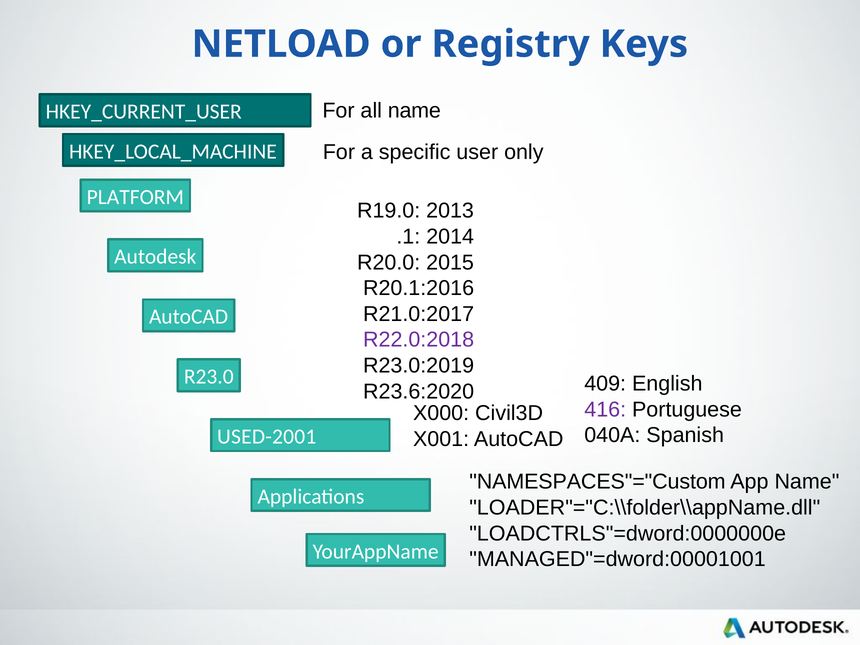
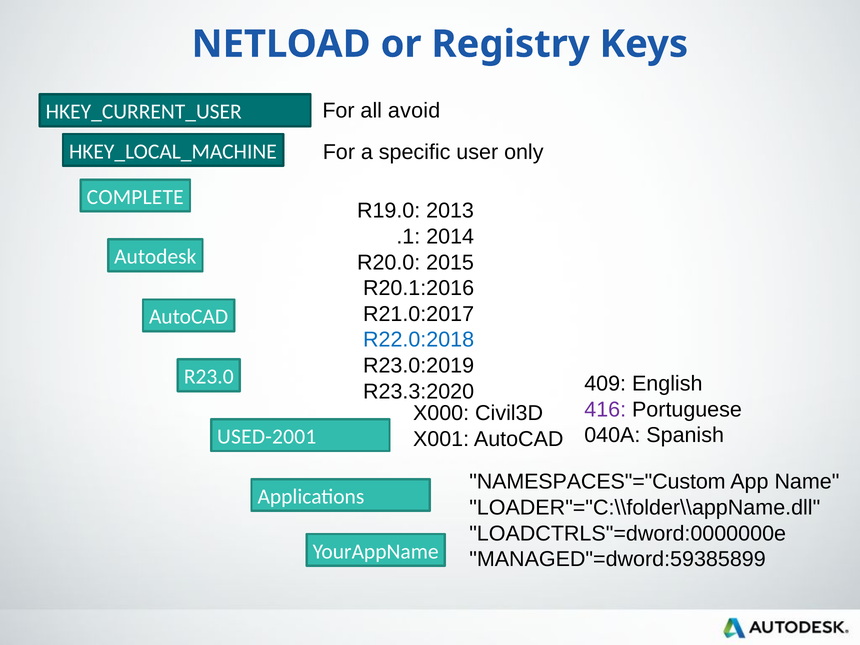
all name: name -> avoid
PLATFORM: PLATFORM -> COMPLETE
R22.0:2018 colour: purple -> blue
R23.6:2020: R23.6:2020 -> R23.3:2020
MANAGED"=dword:00001001: MANAGED"=dword:00001001 -> MANAGED"=dword:59385899
